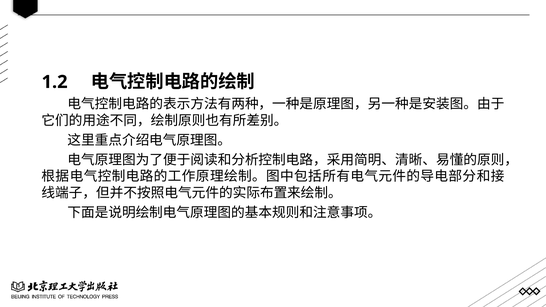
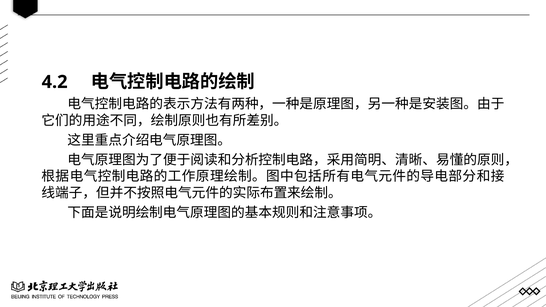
1.2: 1.2 -> 4.2
